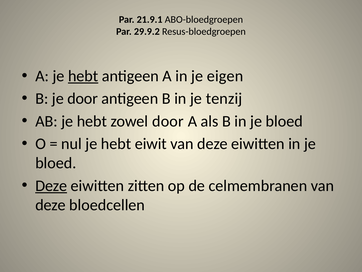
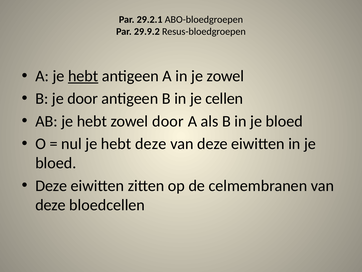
21.9.1: 21.9.1 -> 29.2.1
je eigen: eigen -> zowel
tenzij: tenzij -> cellen
hebt eiwit: eiwit -> deze
Deze at (51, 185) underline: present -> none
